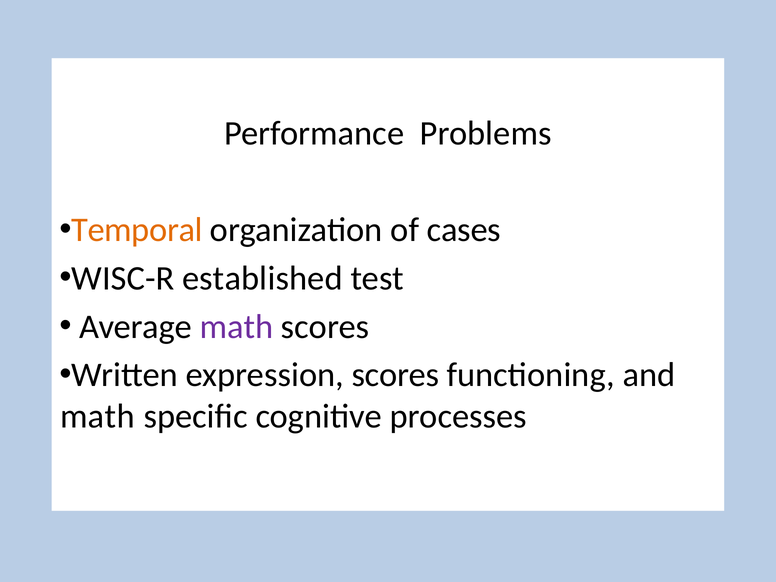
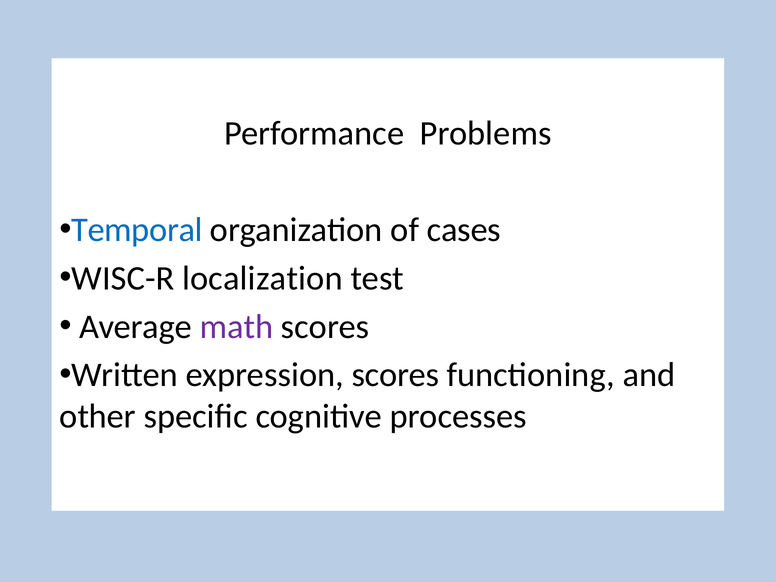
Temporal colour: orange -> blue
established: established -> localization
math at (97, 416): math -> other
